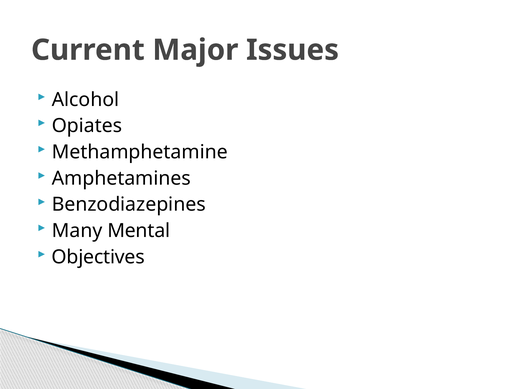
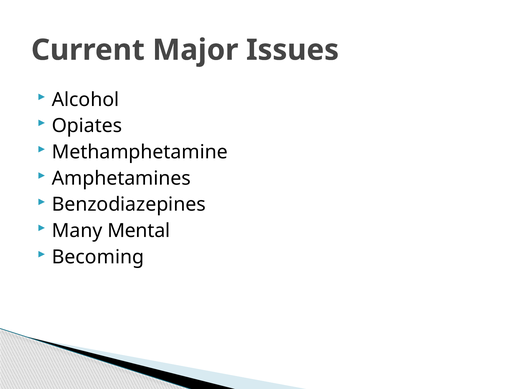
Objectives: Objectives -> Becoming
